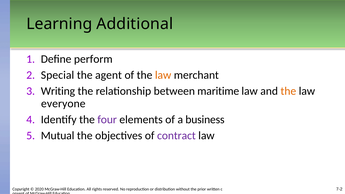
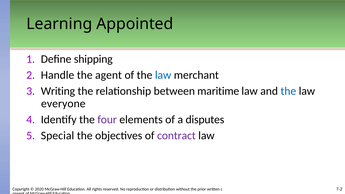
Additional: Additional -> Appointed
perform: perform -> shipping
Special: Special -> Handle
law at (163, 75) colour: orange -> blue
the at (288, 91) colour: orange -> blue
business: business -> disputes
Mutual: Mutual -> Special
